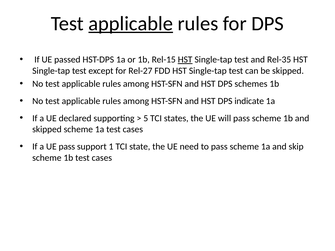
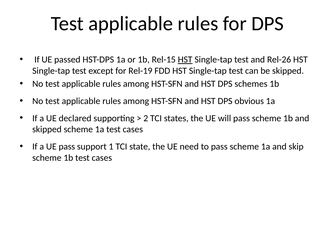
applicable at (131, 24) underline: present -> none
Rel-35: Rel-35 -> Rel-26
Rel-27: Rel-27 -> Rel-19
indicate: indicate -> obvious
5: 5 -> 2
